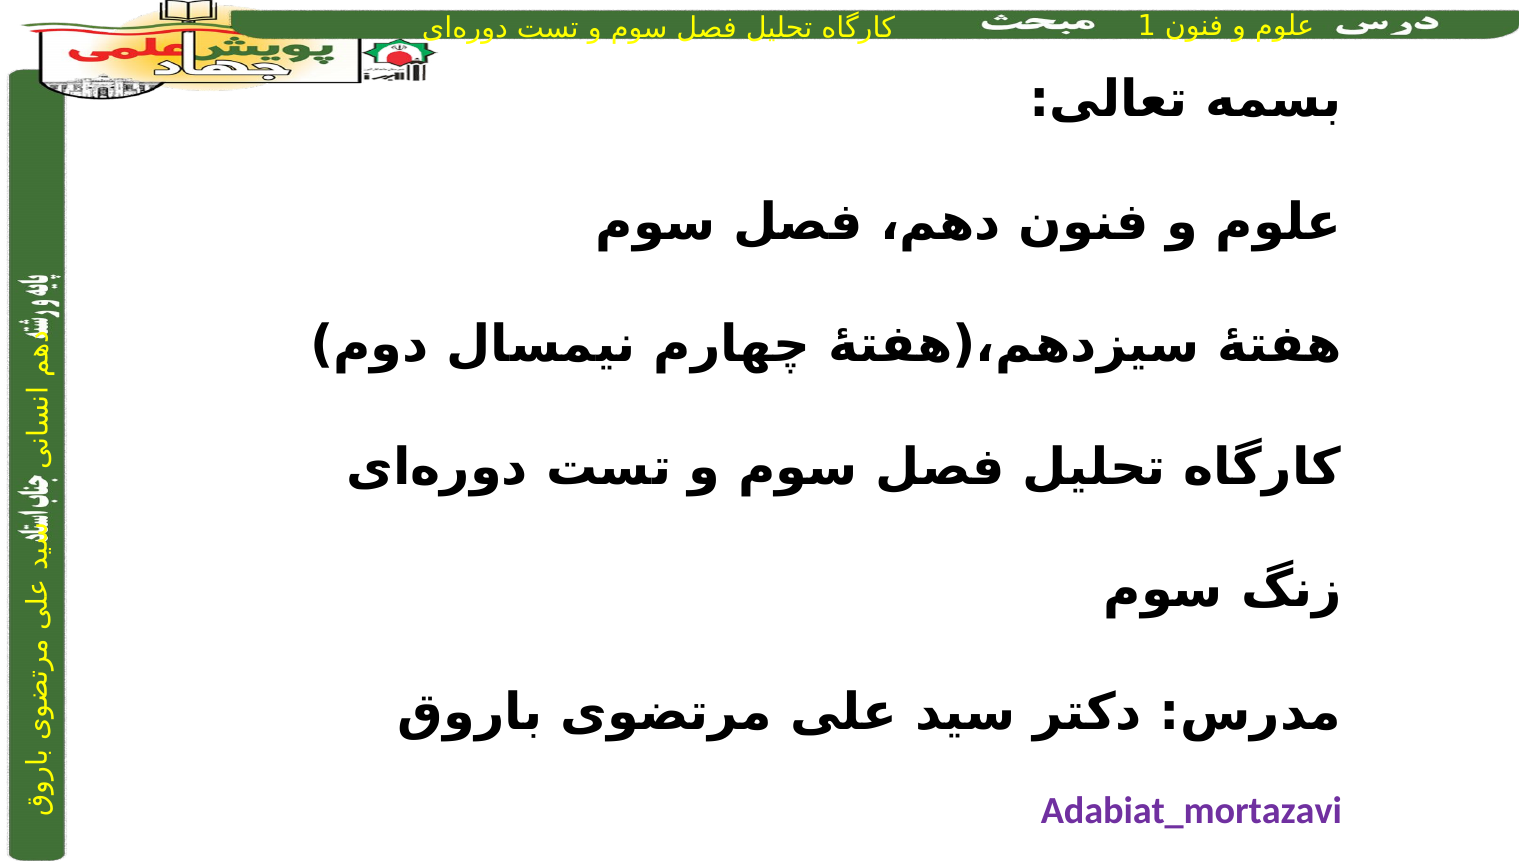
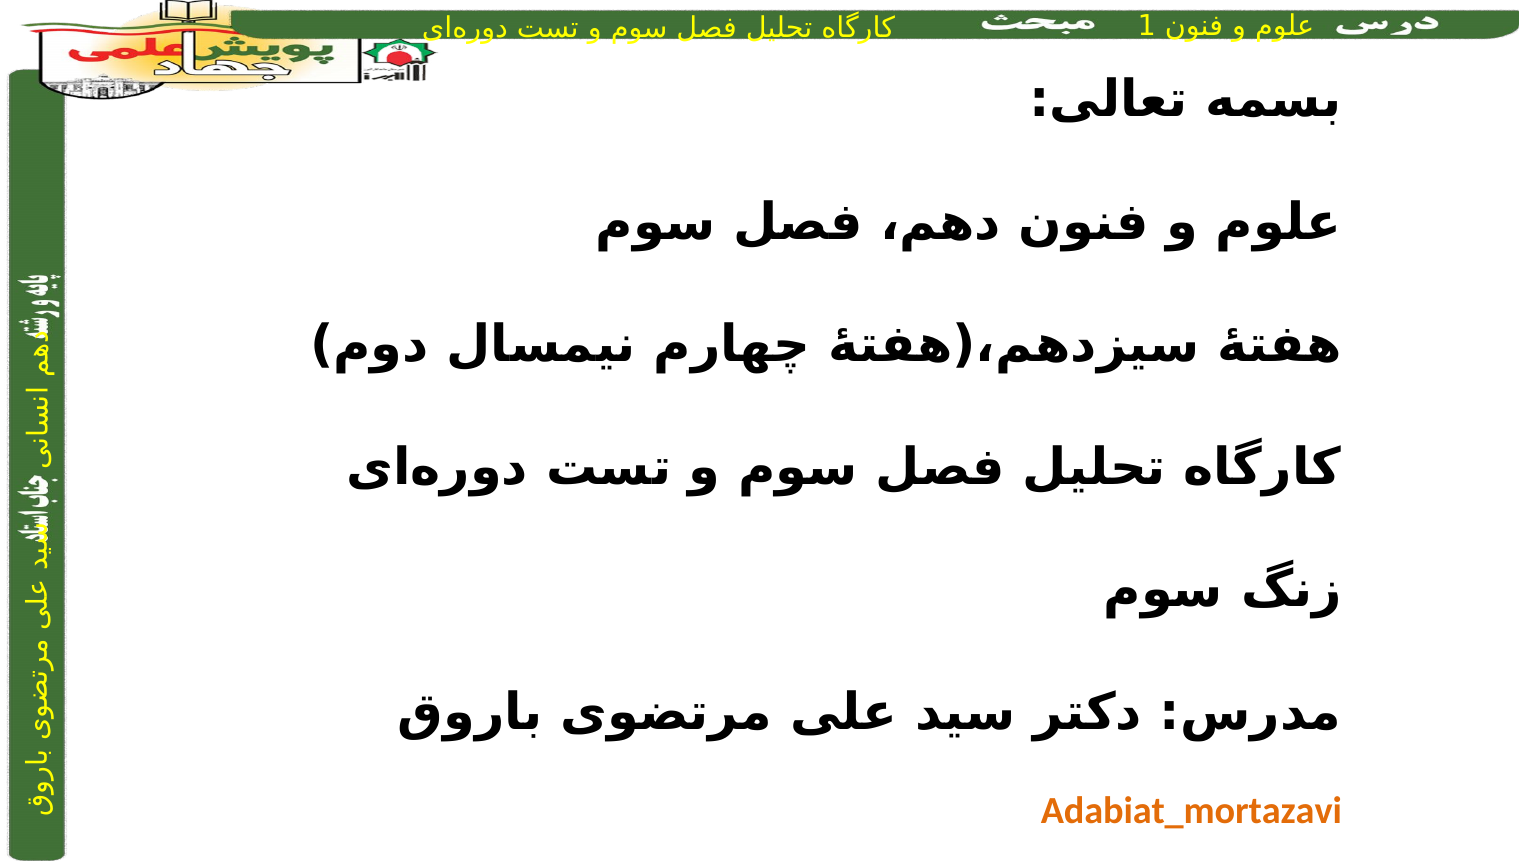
Adabiat_mortazavi colour: purple -> orange
